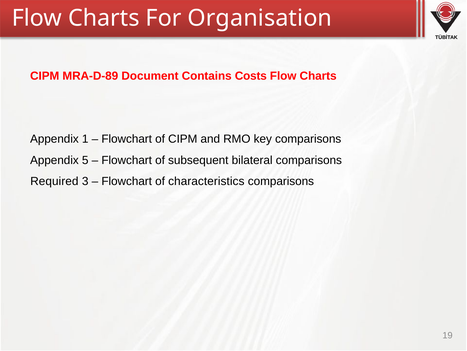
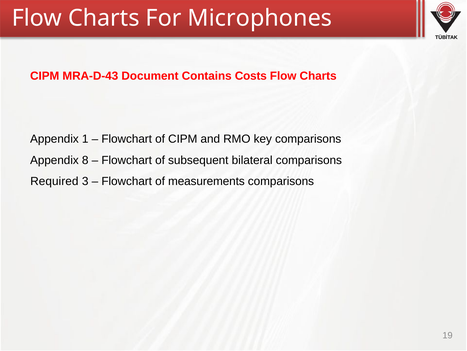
Organisation: Organisation -> Microphones
MRA-D-89: MRA-D-89 -> MRA-D-43
5: 5 -> 8
characteristics: characteristics -> measurements
